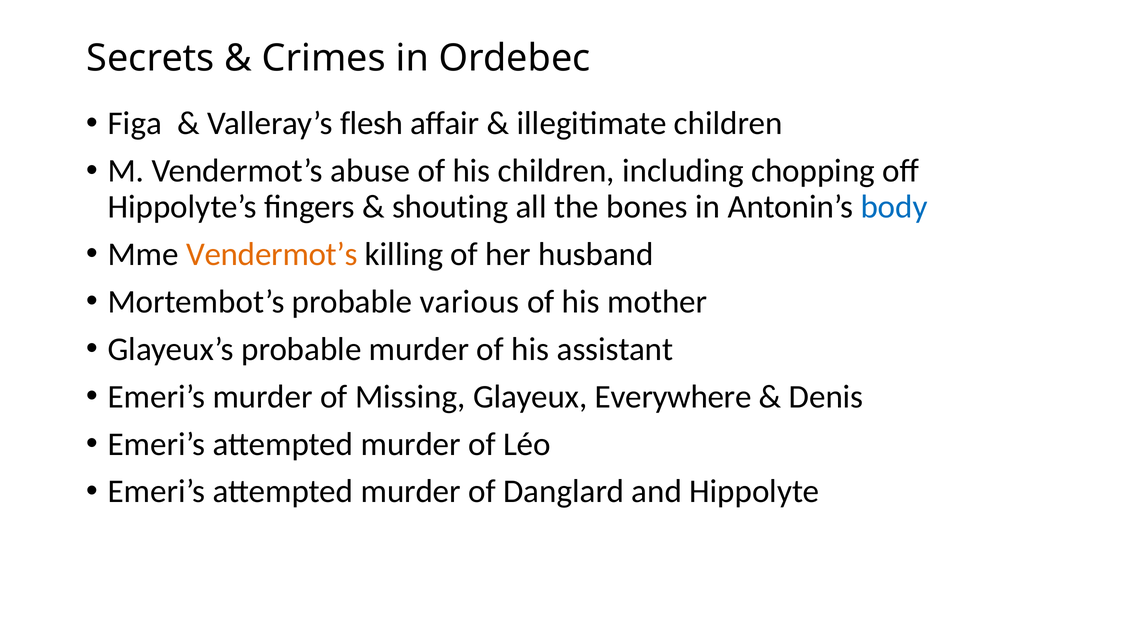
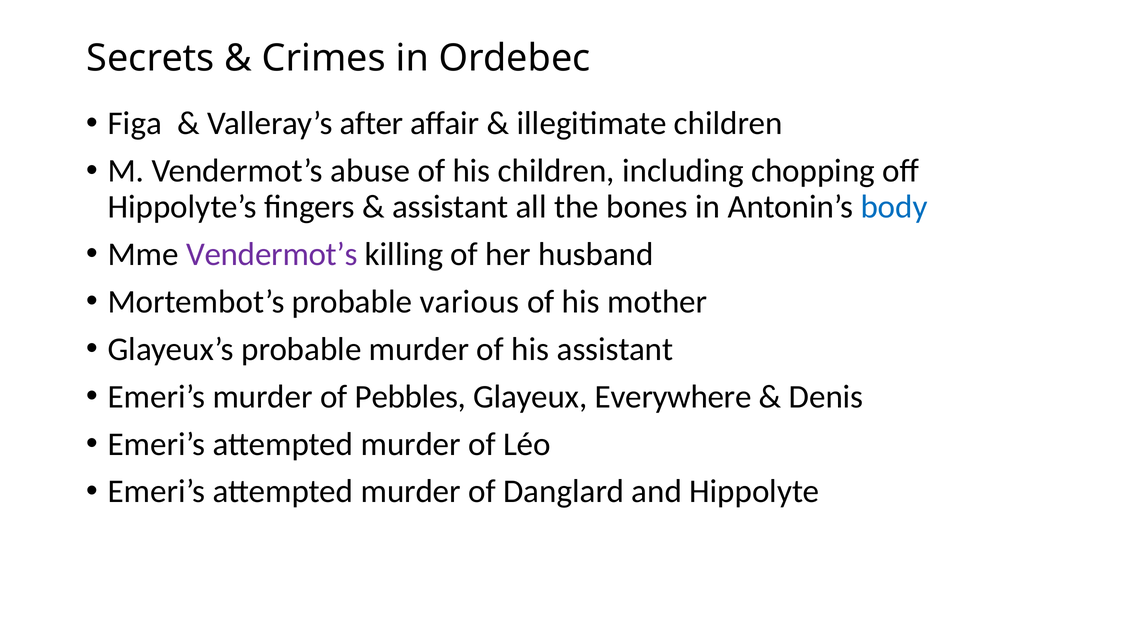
flesh: flesh -> after
shouting at (450, 207): shouting -> assistant
Vendermot’s at (272, 254) colour: orange -> purple
Missing: Missing -> Pebbles
